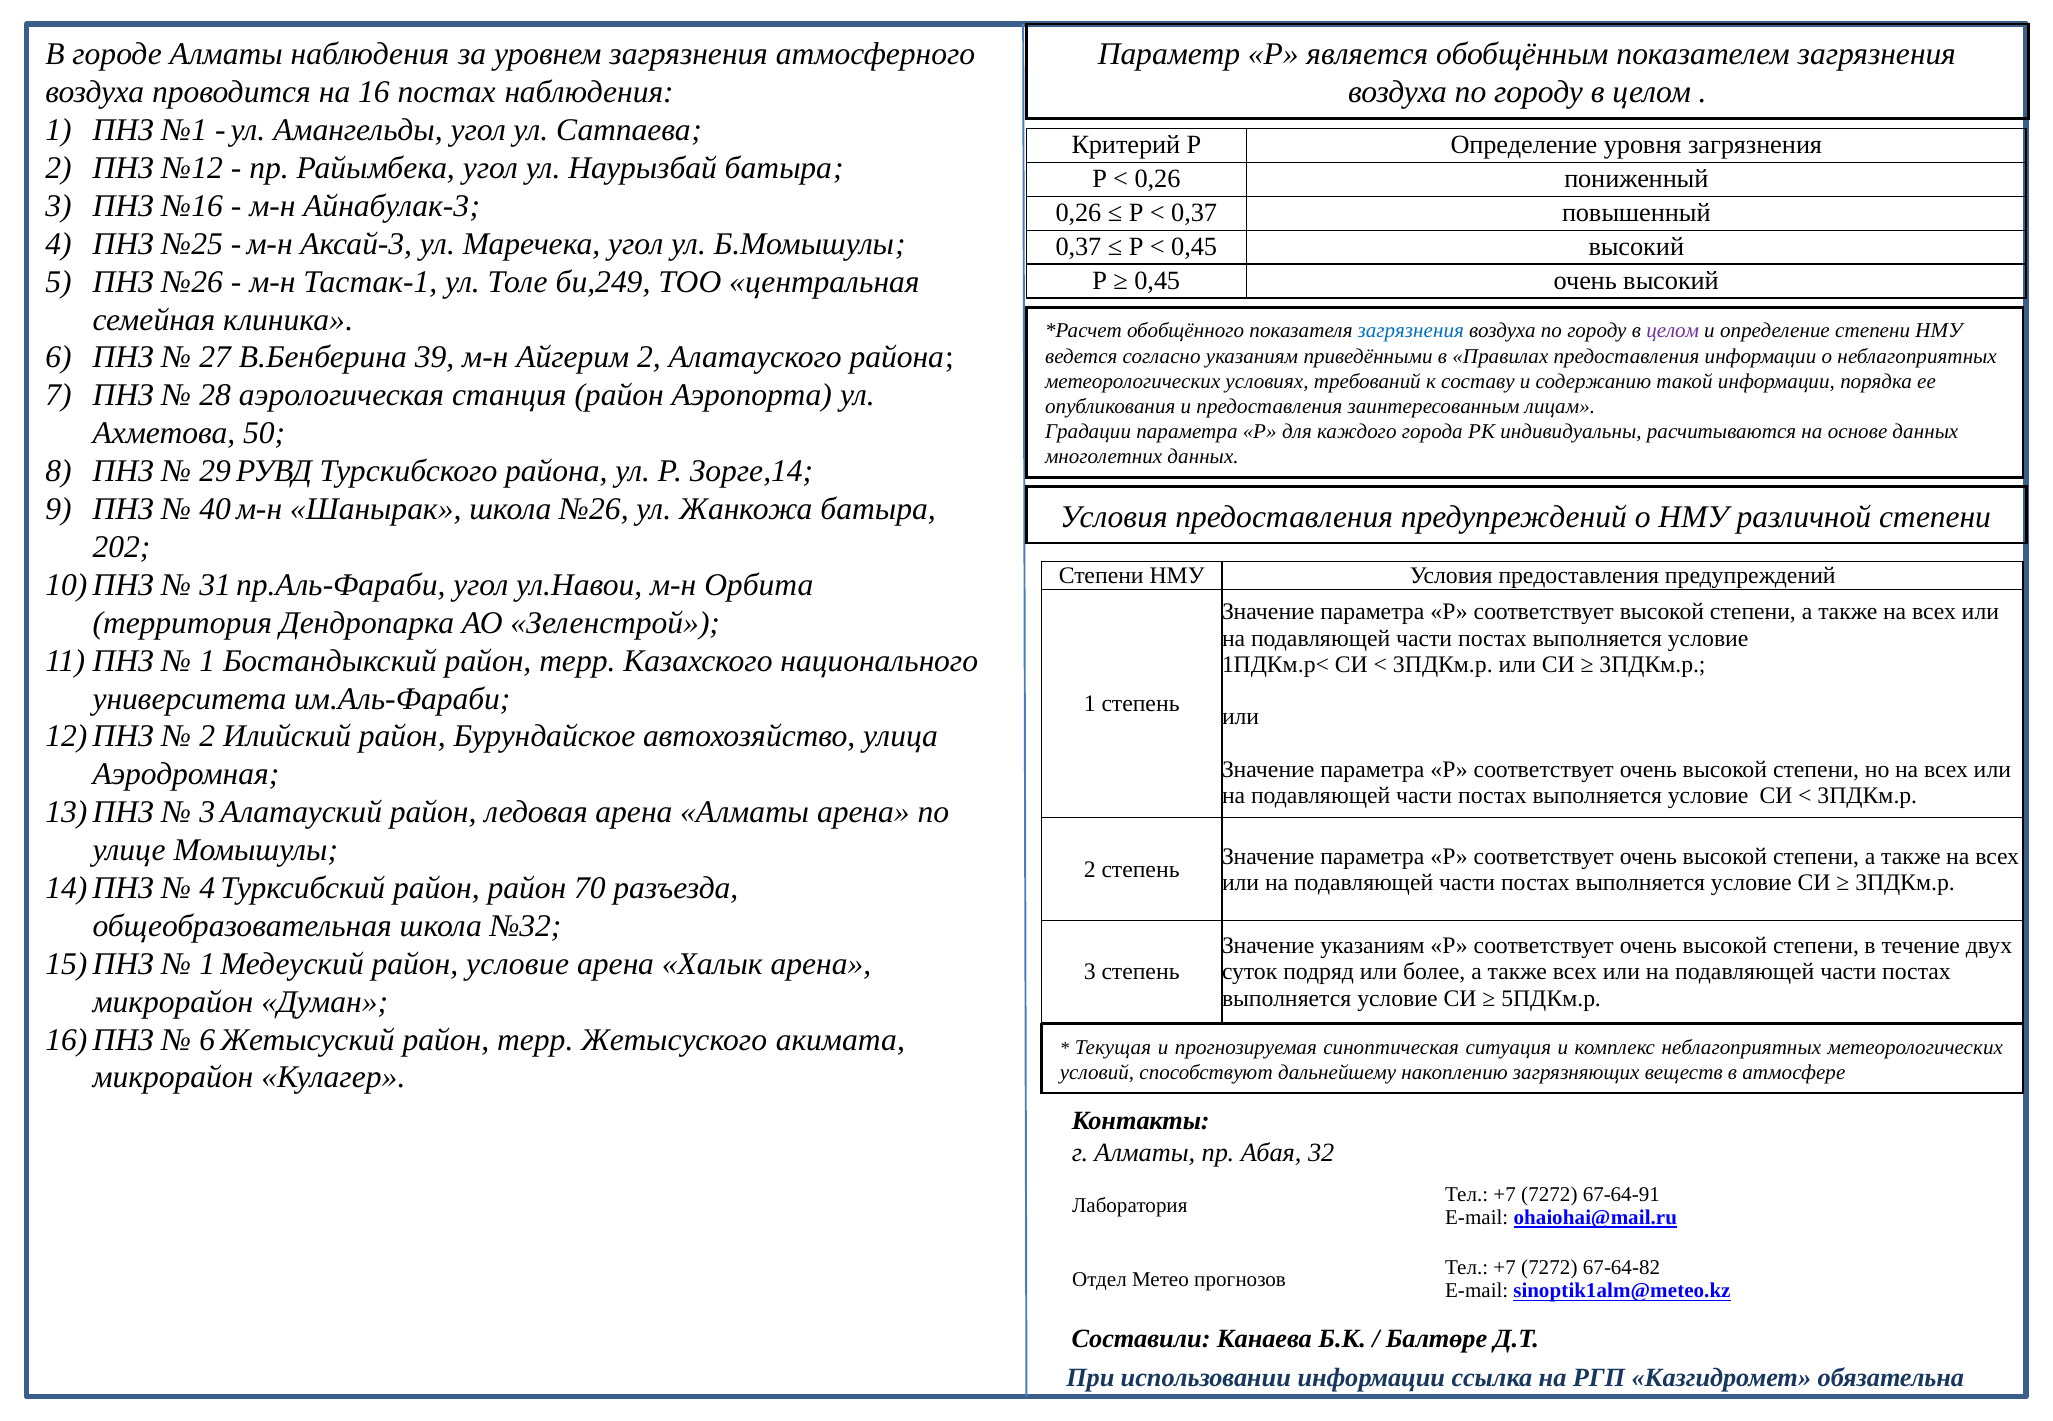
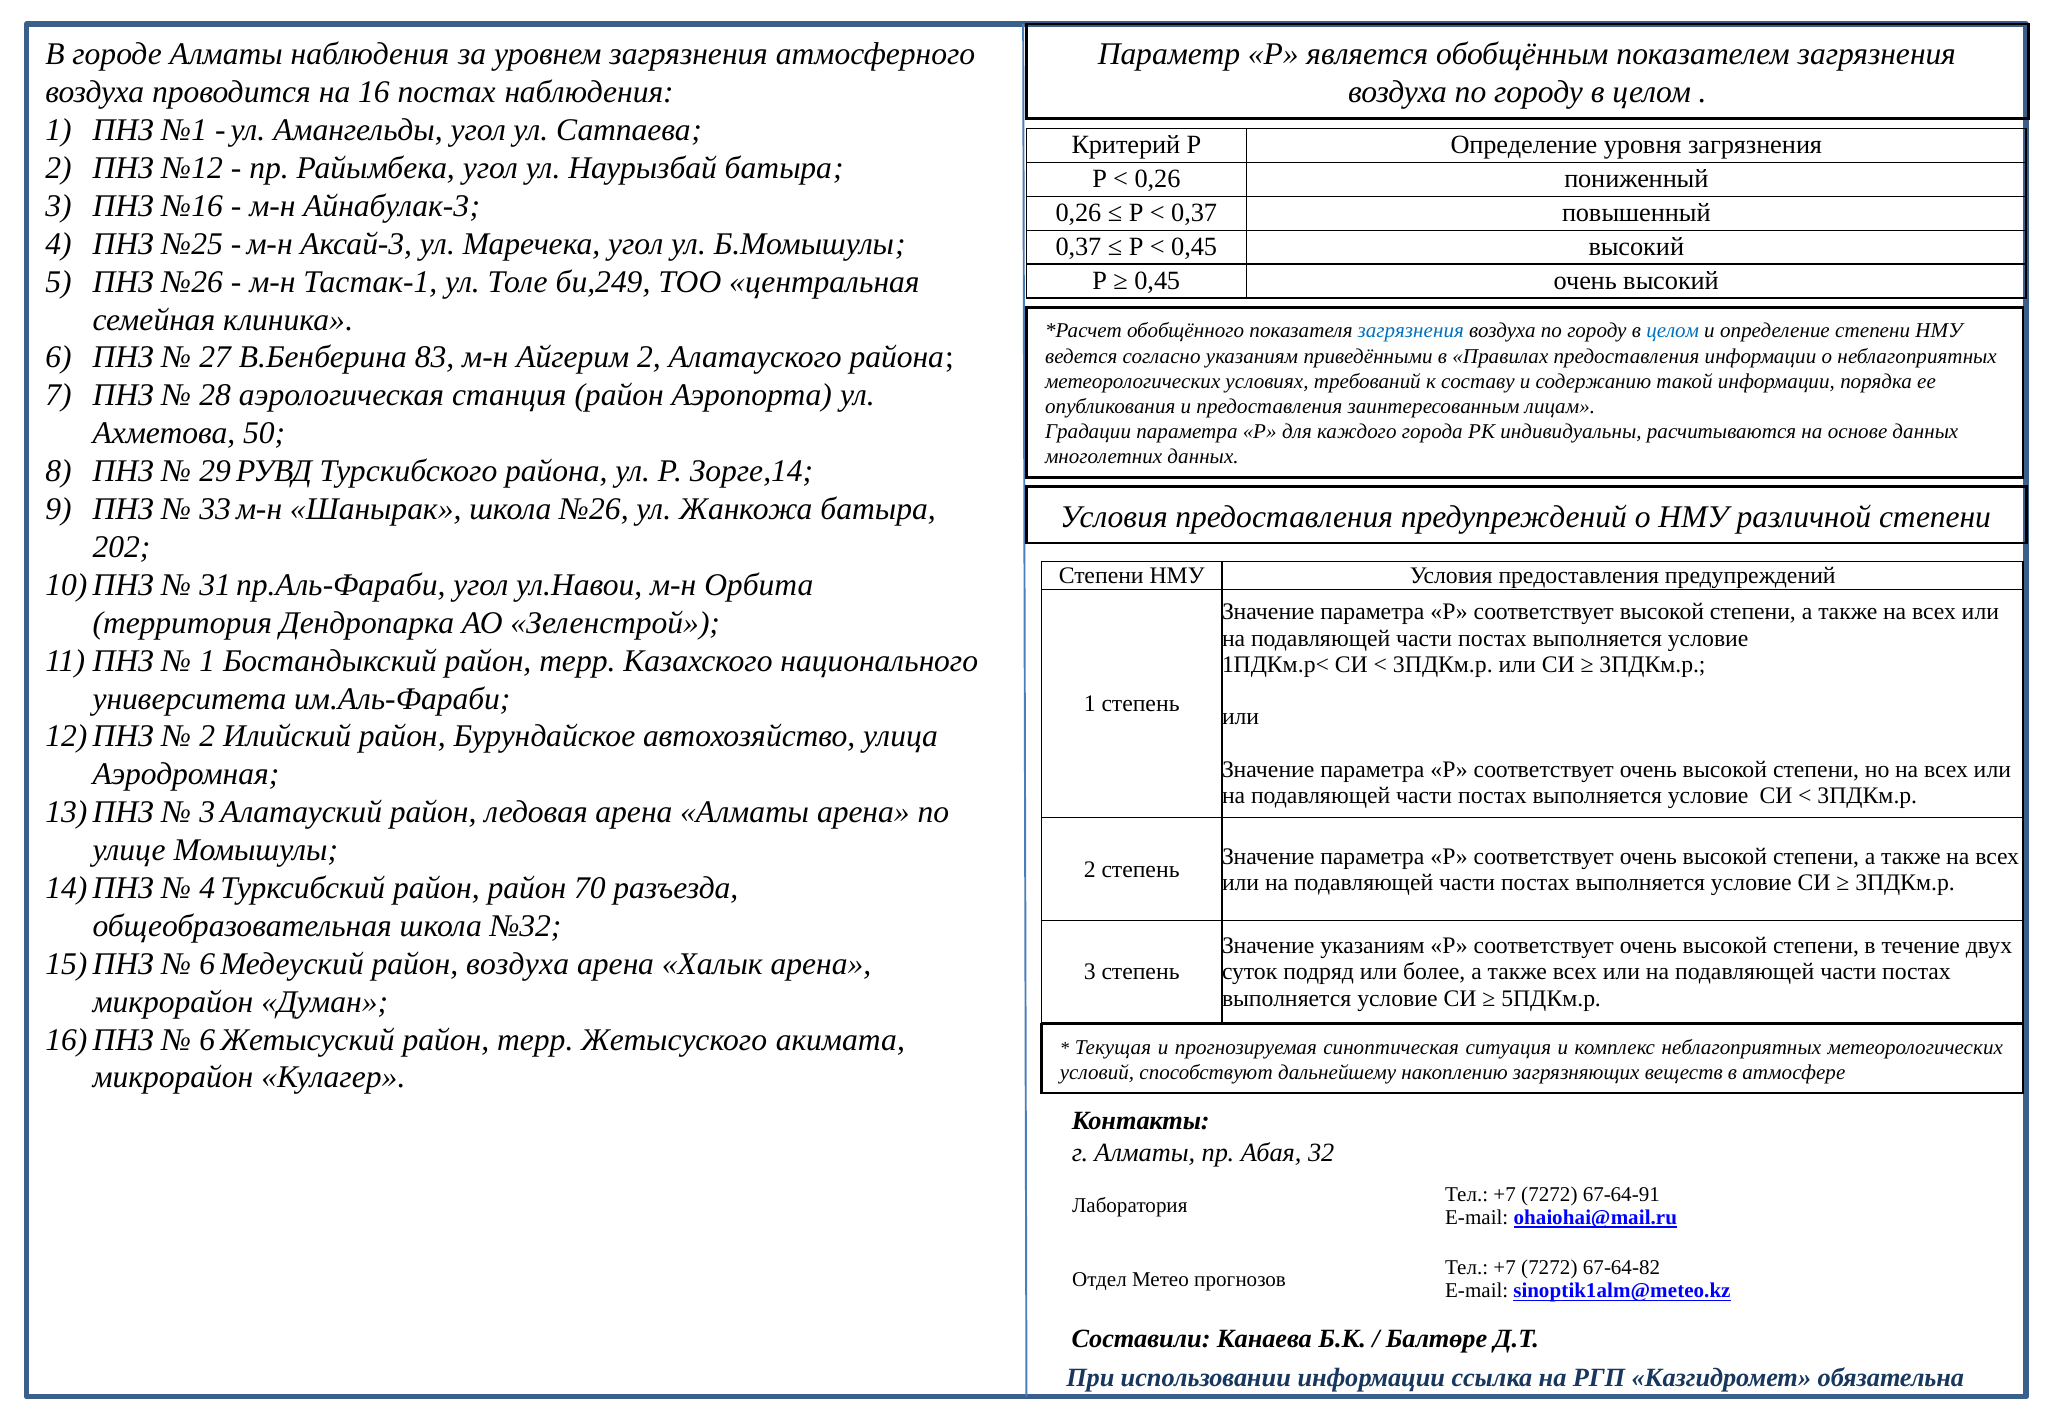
целом at (1673, 331) colour: purple -> blue
39: 39 -> 83
40: 40 -> 33
1 at (207, 964): 1 -> 6
район условие: условие -> воздуха
